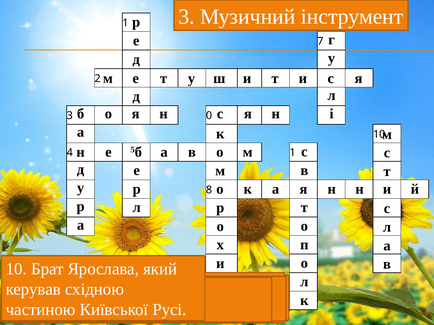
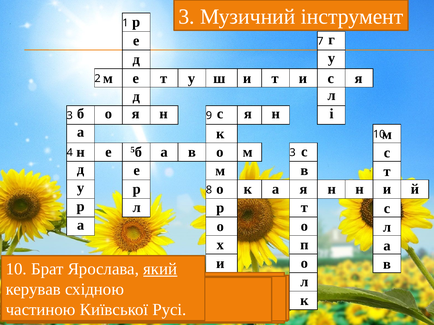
3 0: 0 -> 9
4 1: 1 -> 3
який at (160, 269) underline: none -> present
